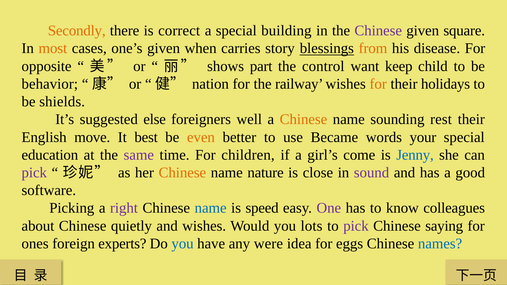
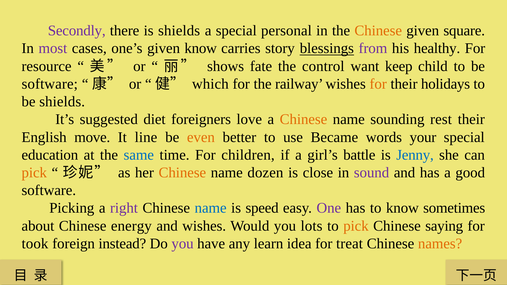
Secondly colour: orange -> purple
is correct: correct -> shields
building: building -> personal
Chinese at (378, 31) colour: purple -> orange
most colour: orange -> purple
given when: when -> know
from colour: orange -> purple
disease: disease -> healthy
opposite: opposite -> resource
part: part -> fate
behavior at (50, 84): behavior -> software
nation: nation -> which
else: else -> diet
well: well -> love
best: best -> line
same colour: purple -> blue
come: come -> battle
pick at (34, 173) colour: purple -> orange
nature: nature -> dozen
colleagues: colleagues -> sometimes
quietly: quietly -> energy
pick at (356, 226) colour: purple -> orange
ones: ones -> took
experts: experts -> instead
you at (183, 244) colour: blue -> purple
were: were -> learn
eggs: eggs -> treat
names colour: blue -> orange
